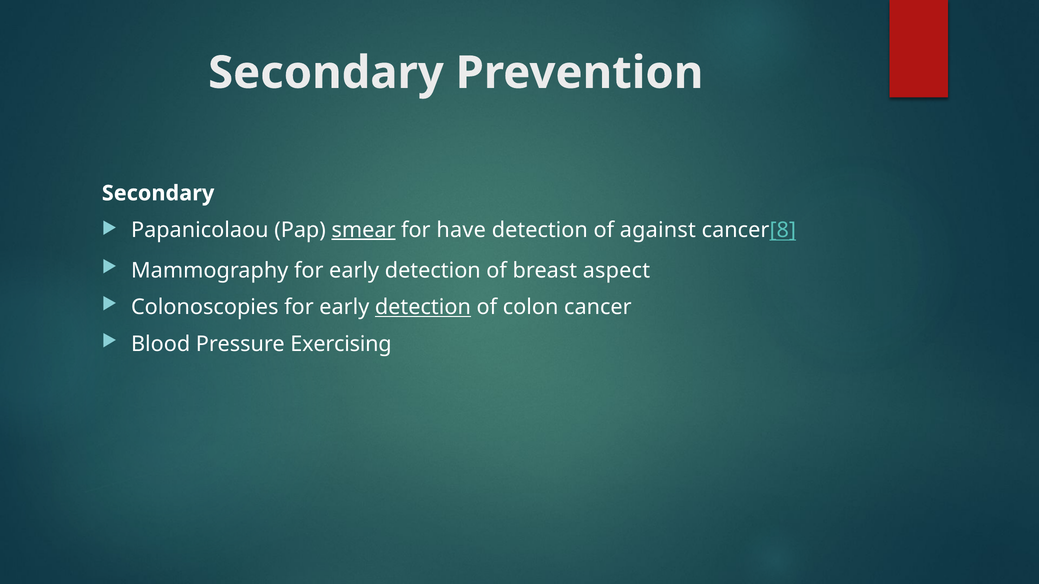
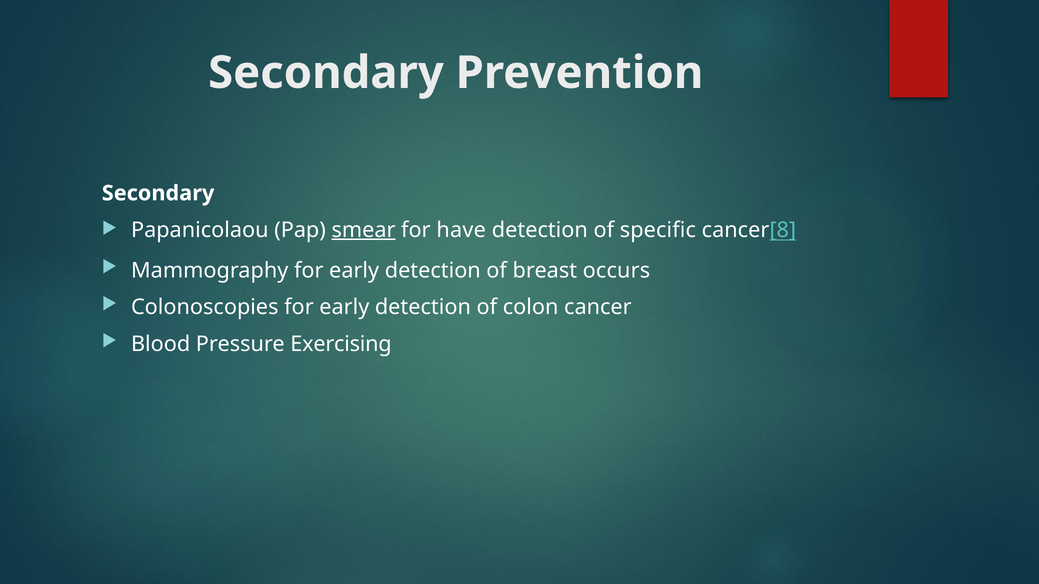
against: against -> specific
aspect: aspect -> occurs
detection at (423, 307) underline: present -> none
